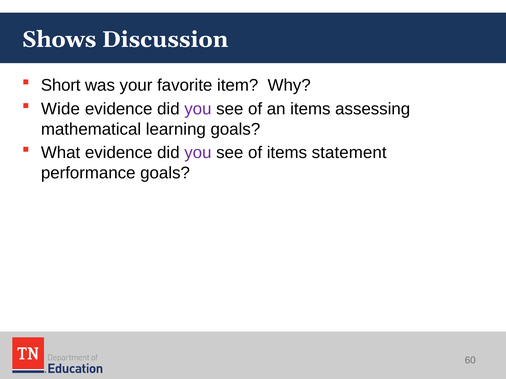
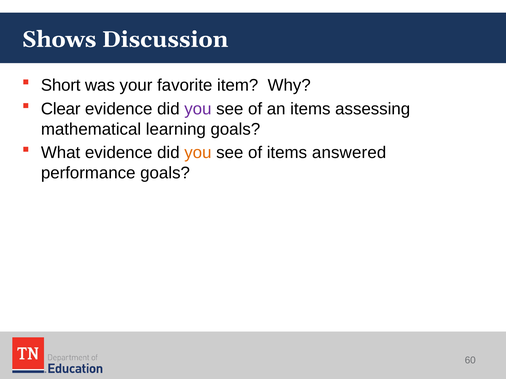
Wide: Wide -> Clear
you at (198, 153) colour: purple -> orange
statement: statement -> answered
